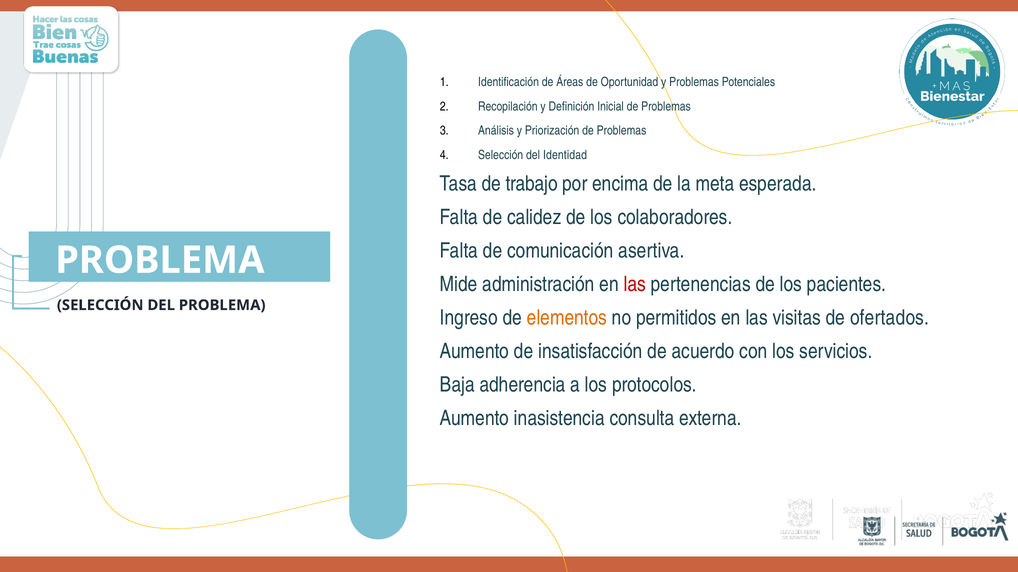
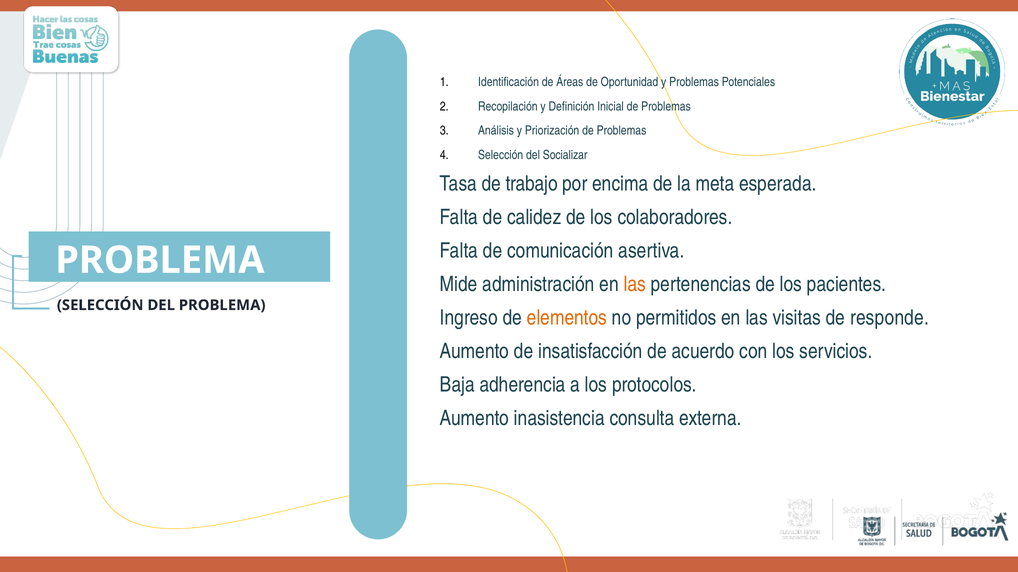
Identidad: Identidad -> Socializar
las at (635, 285) colour: red -> orange
ofertados: ofertados -> responde
